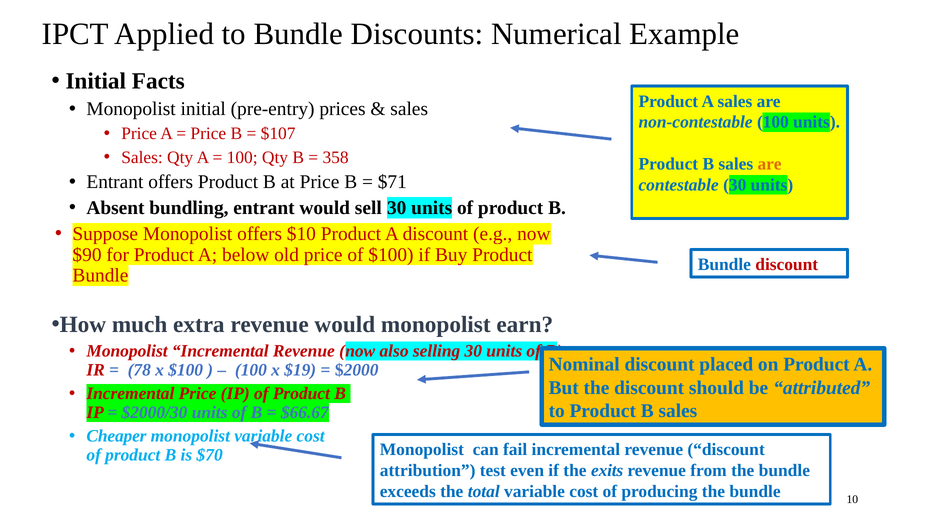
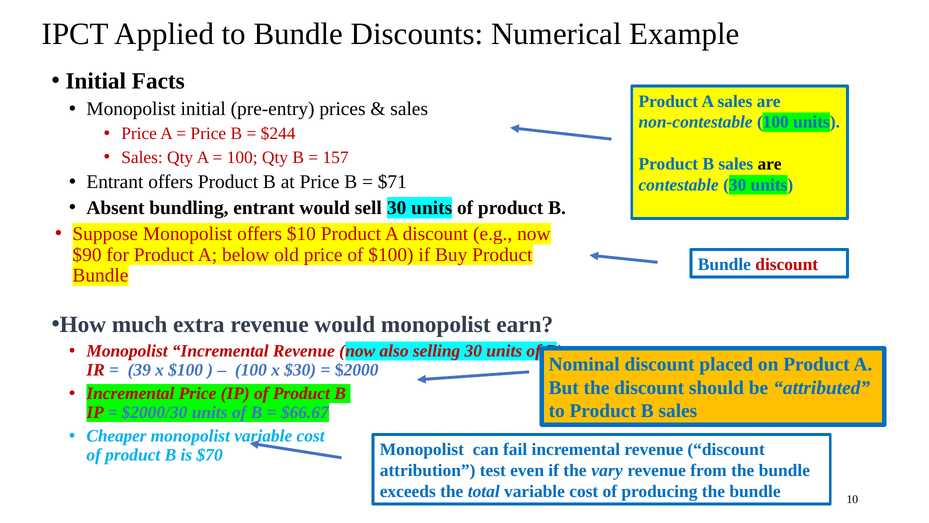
$107: $107 -> $244
358: 358 -> 157
are at (770, 164) colour: orange -> black
78: 78 -> 39
$19: $19 -> $30
exits: exits -> vary
